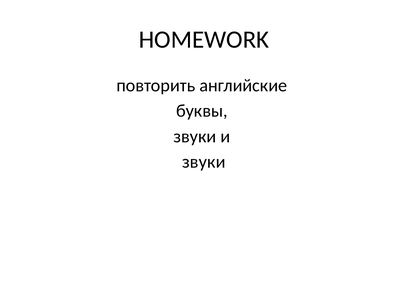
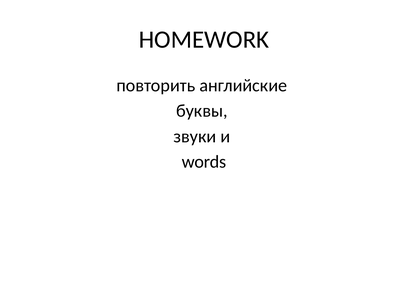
звуки at (204, 162): звуки -> words
